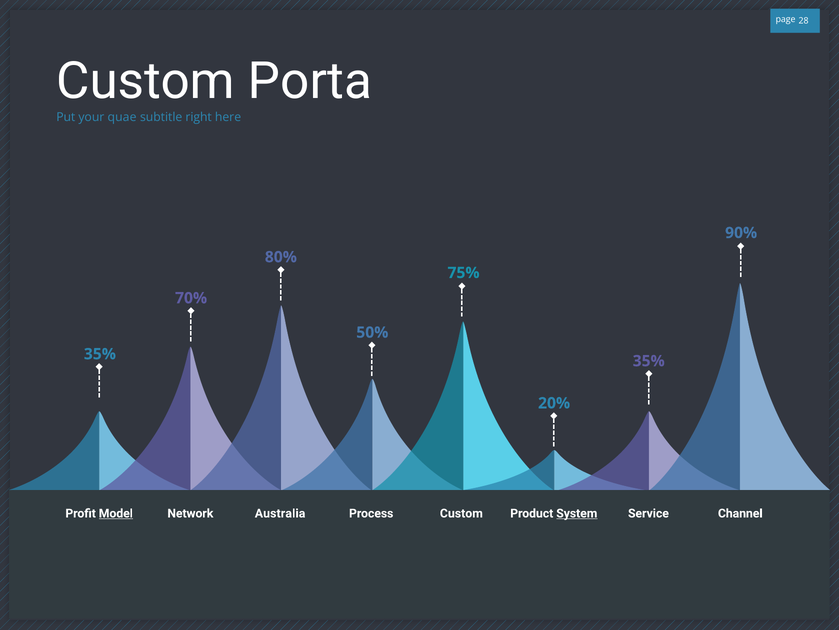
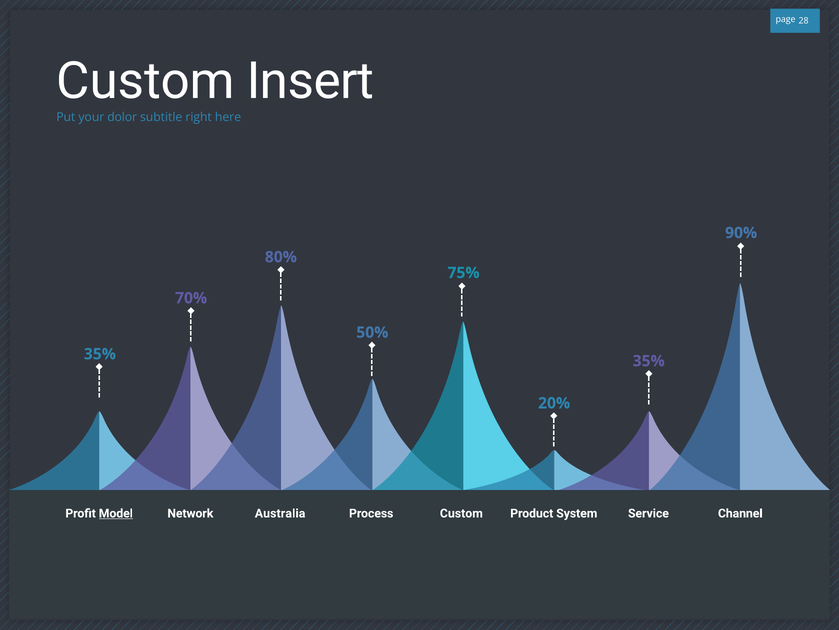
Porta: Porta -> Insert
quae: quae -> dolor
System underline: present -> none
